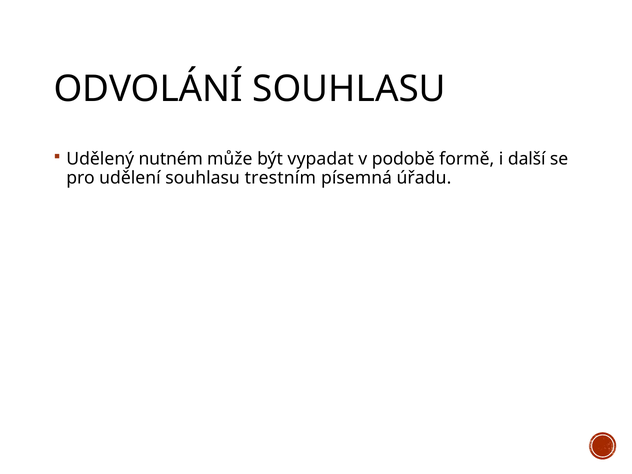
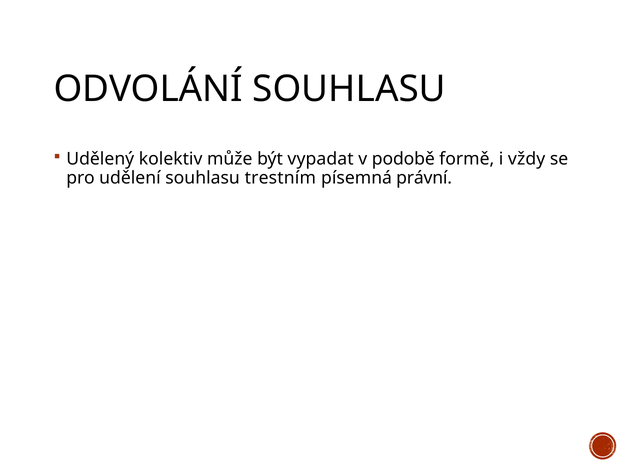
nutném: nutném -> kolektiv
další: další -> vždy
úřadu: úřadu -> právní
